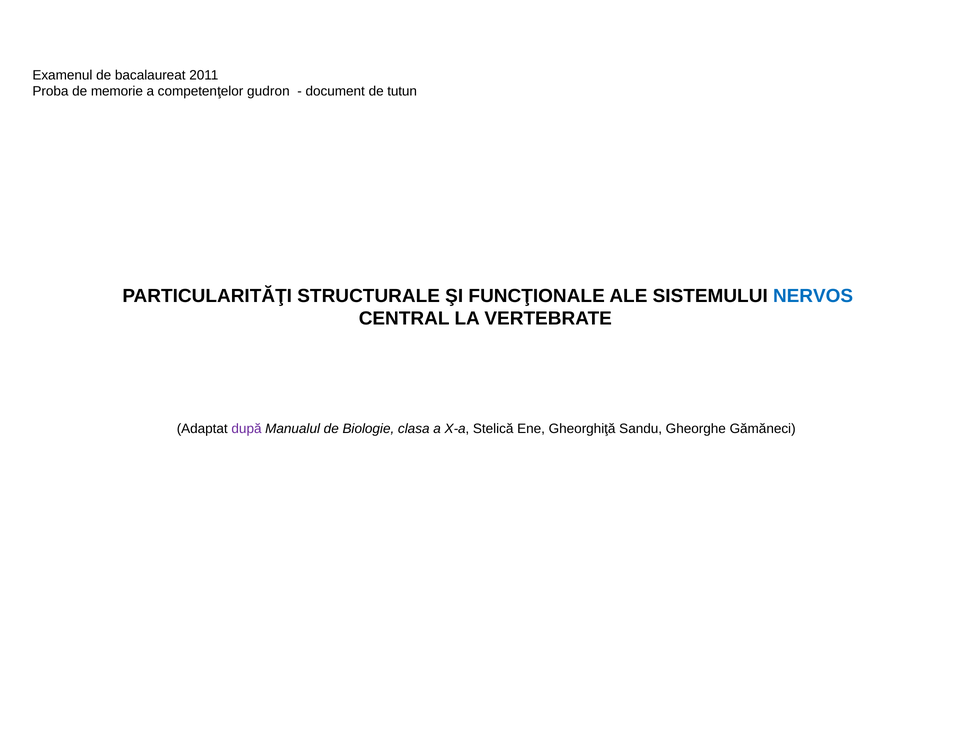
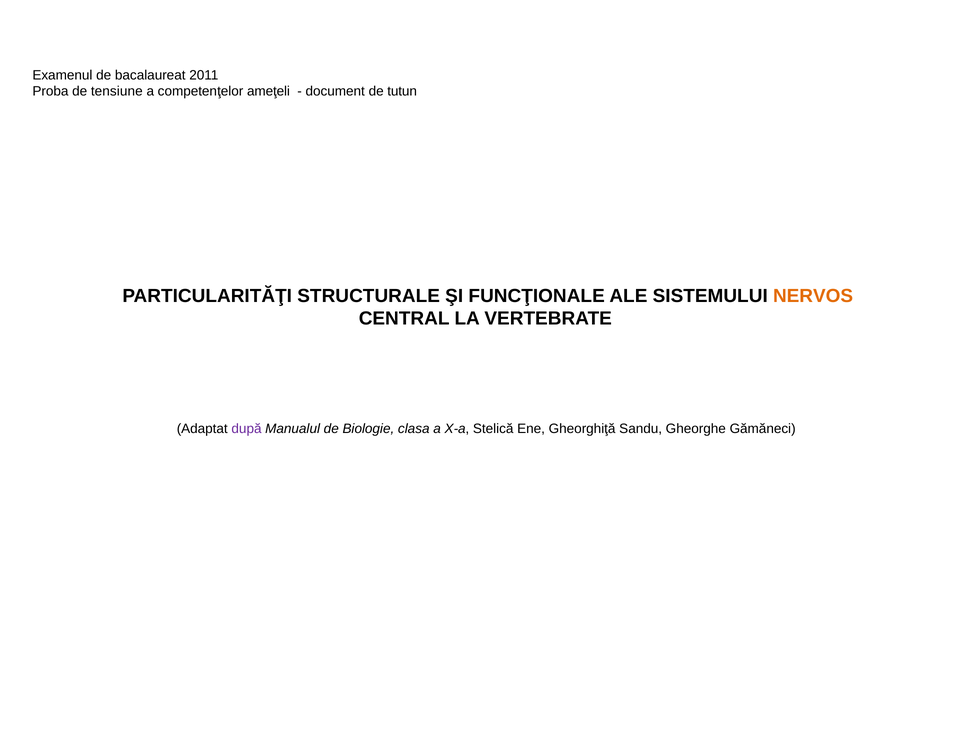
memorie: memorie -> tensiune
gudron: gudron -> ameţeli
NERVOS colour: blue -> orange
